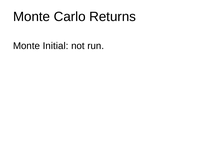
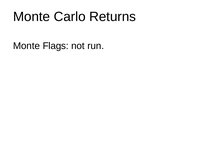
Initial: Initial -> Flags
